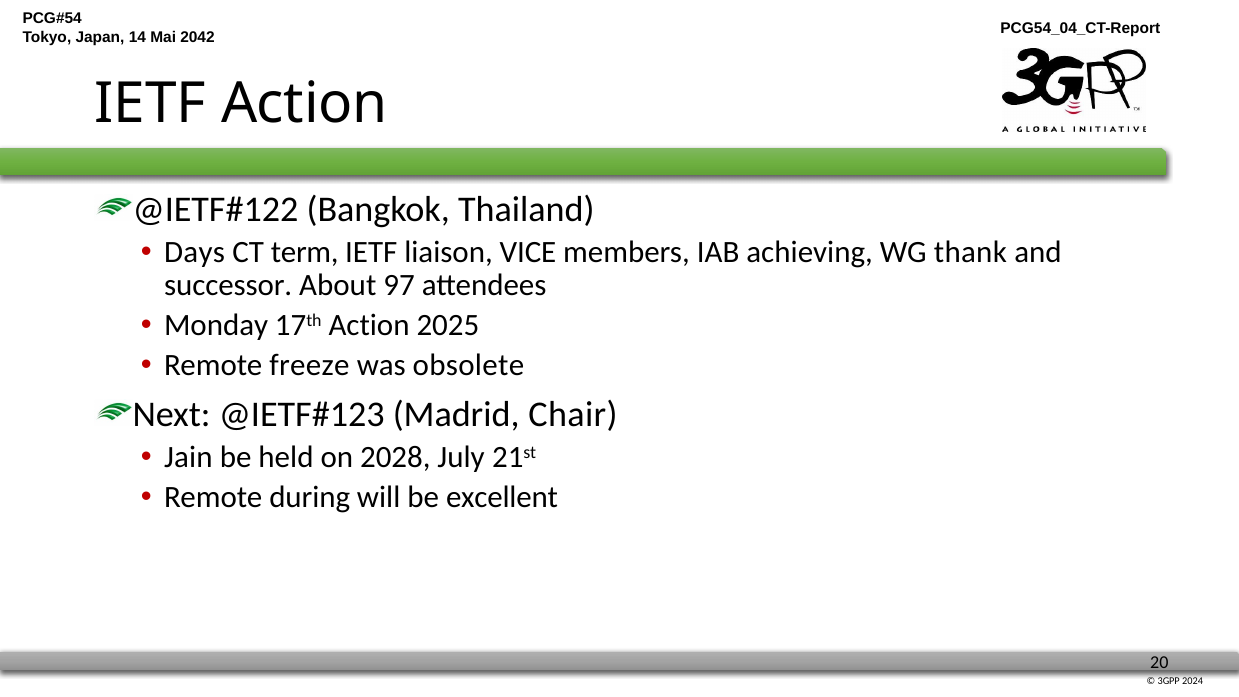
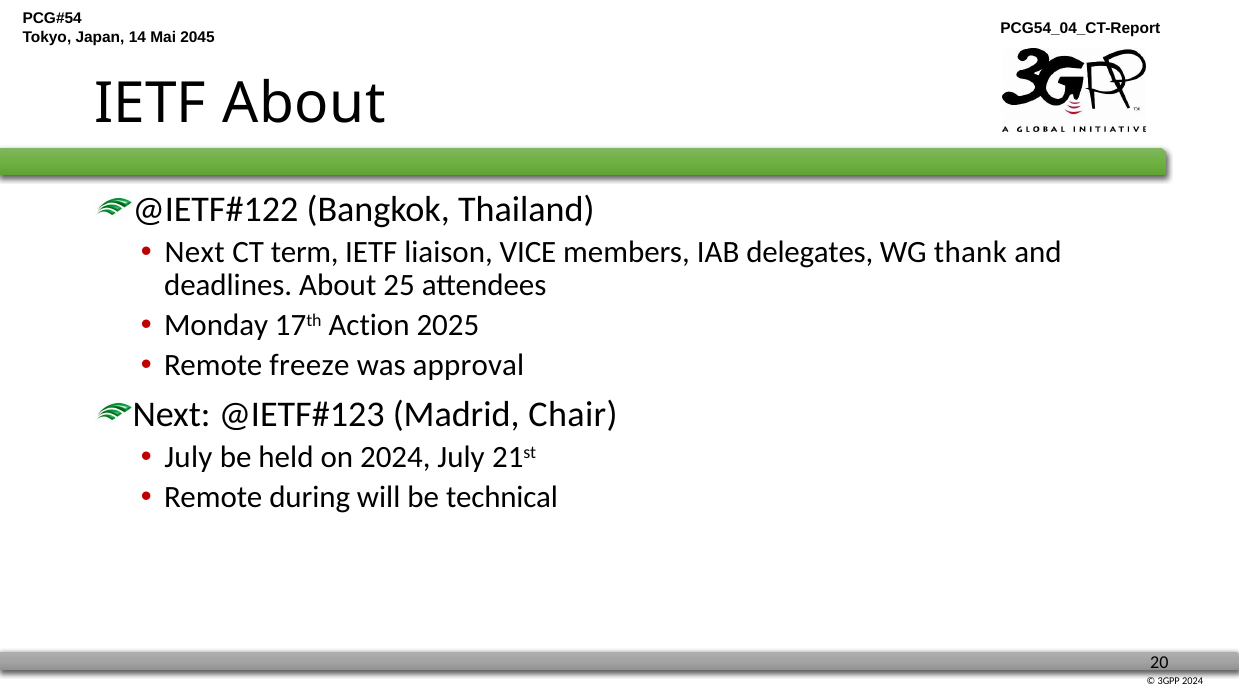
2042: 2042 -> 2045
IETF Action: Action -> About
Days at (195, 252): Days -> Next
achieving: achieving -> delegates
successor: successor -> deadlines
97: 97 -> 25
obsolete: obsolete -> approval
Jain at (188, 457): Jain -> July
on 2028: 2028 -> 2024
excellent: excellent -> technical
